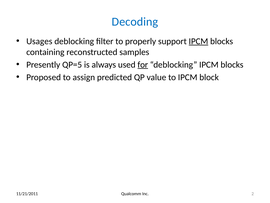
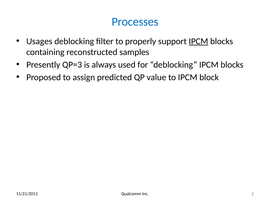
Decoding: Decoding -> Processes
QP=5: QP=5 -> QP=3
for underline: present -> none
